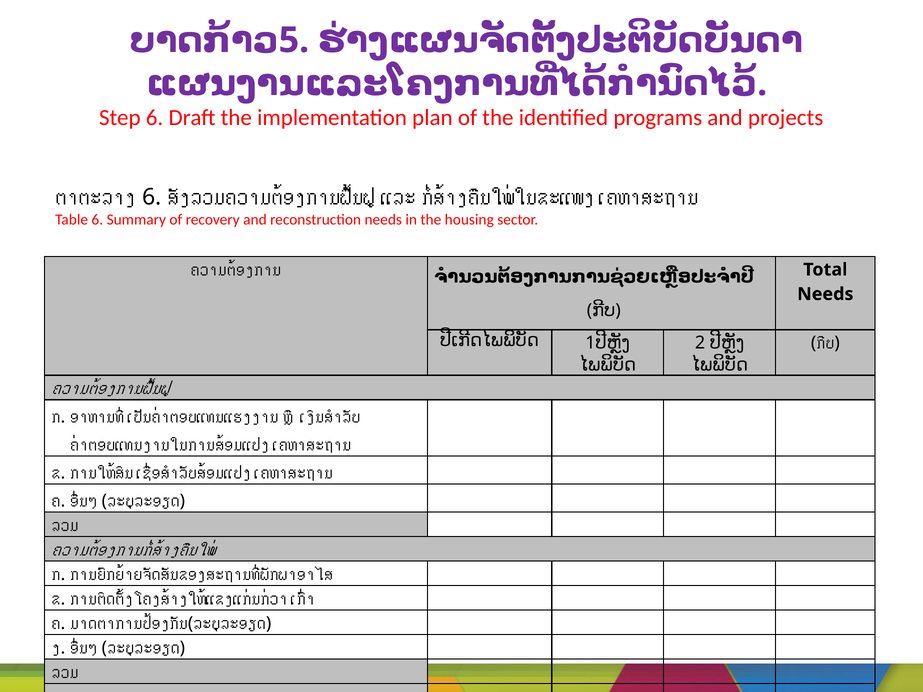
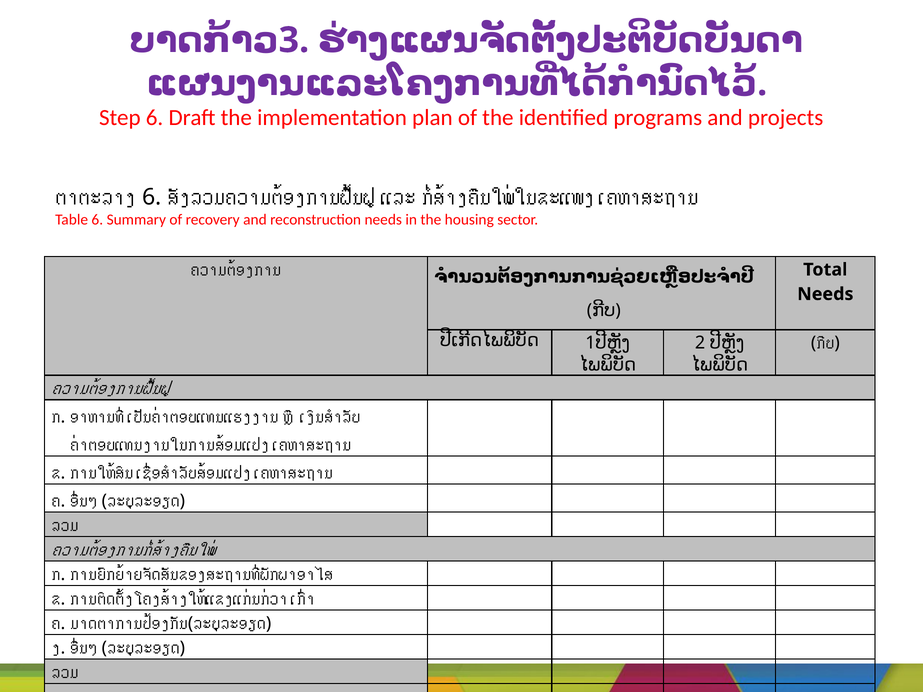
5: 5 -> 3
